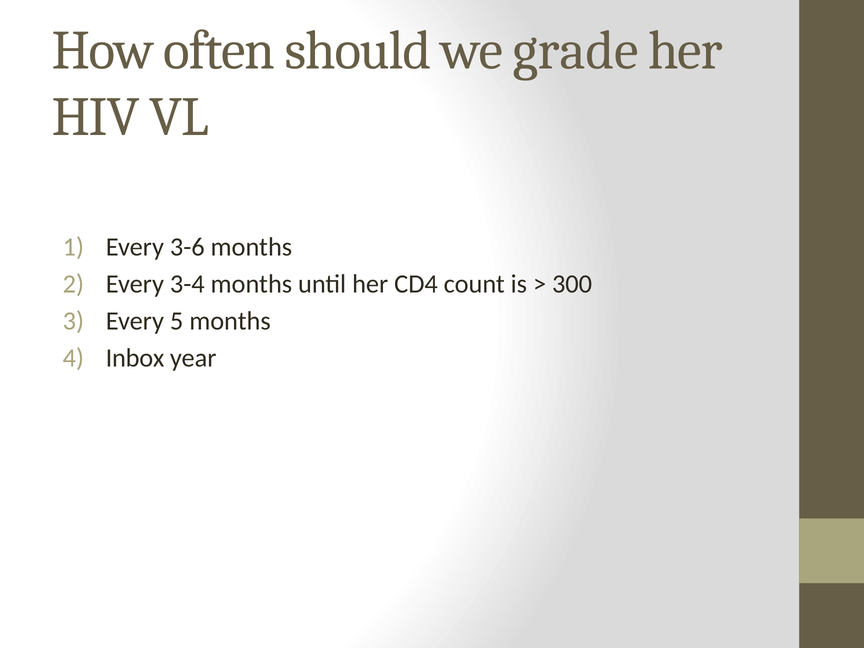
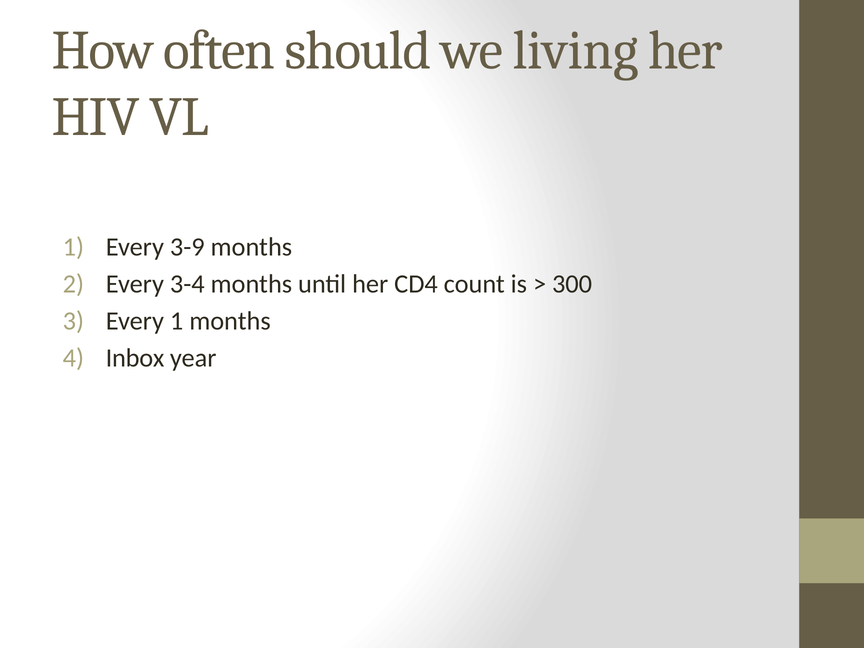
grade: grade -> living
3-6: 3-6 -> 3-9
Every 5: 5 -> 1
